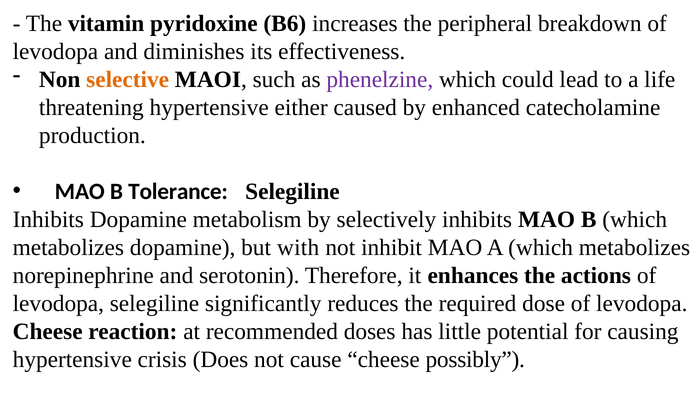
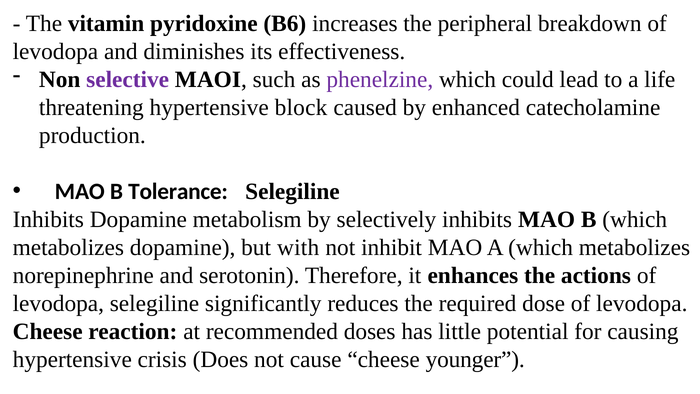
selective colour: orange -> purple
either: either -> block
possibly: possibly -> younger
